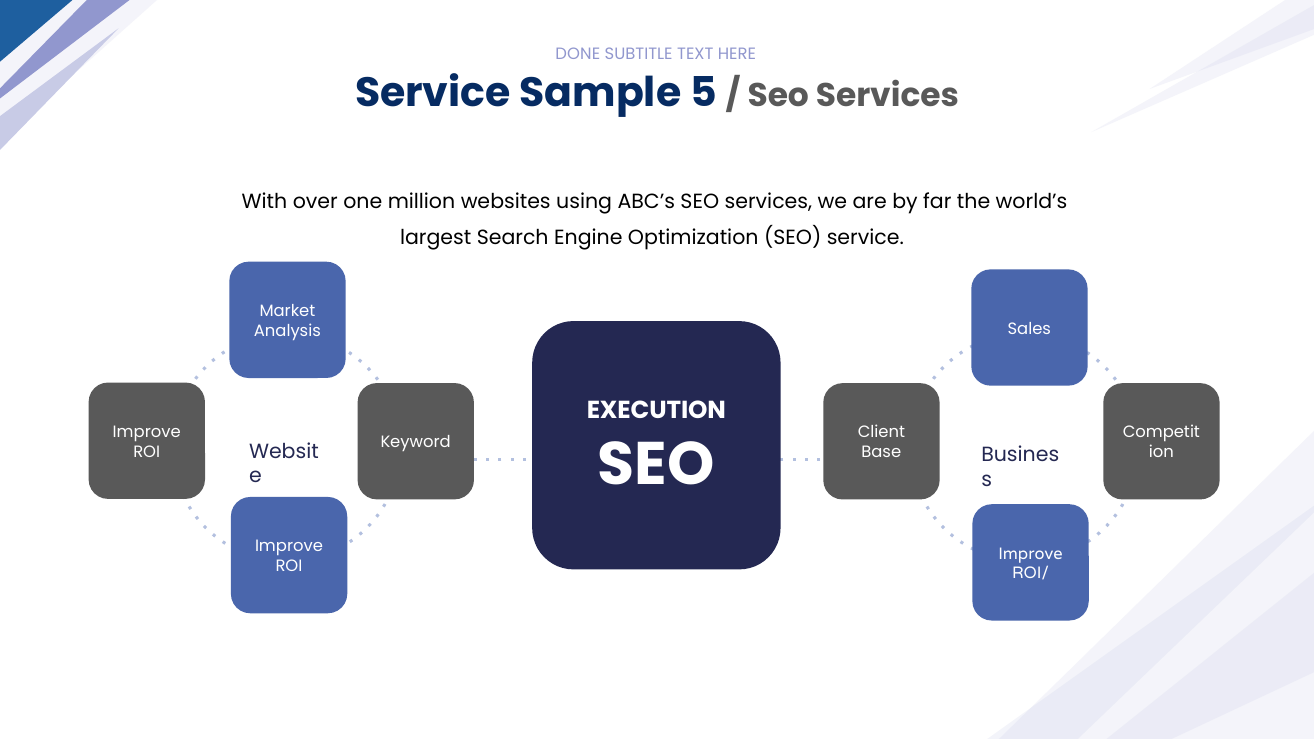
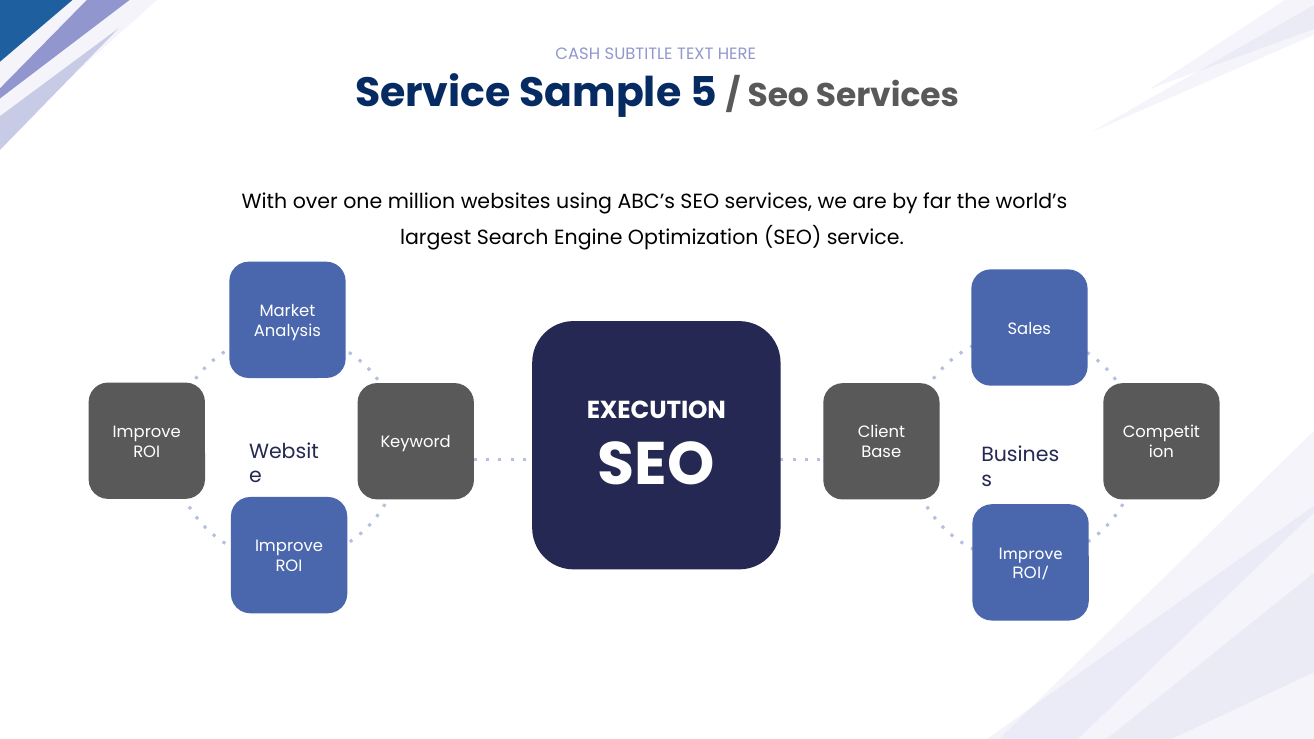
DONE: DONE -> CASH
